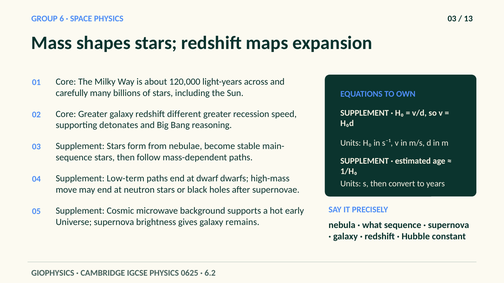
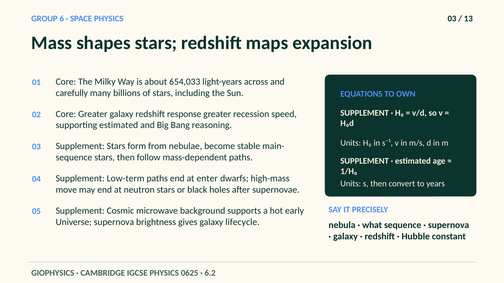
120,000: 120,000 -> 654,033
different: different -> response
supporting detonates: detonates -> estimated
dwarf: dwarf -> enter
remains: remains -> lifecycle
